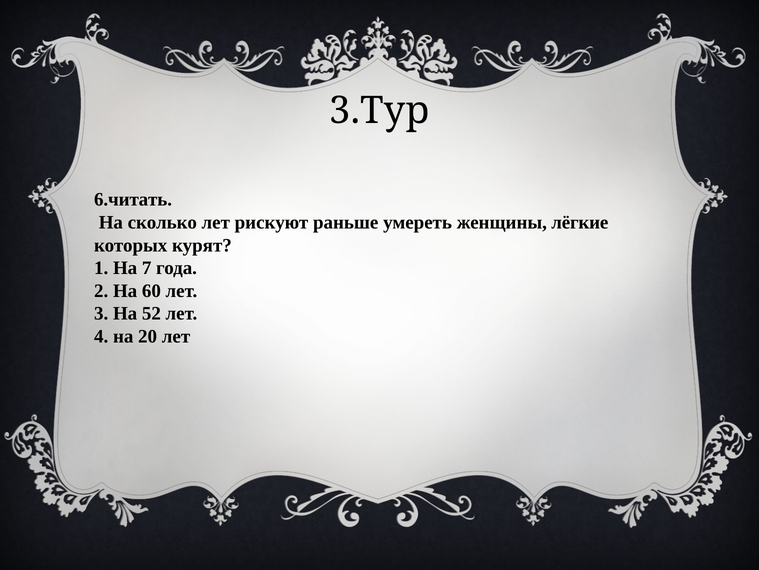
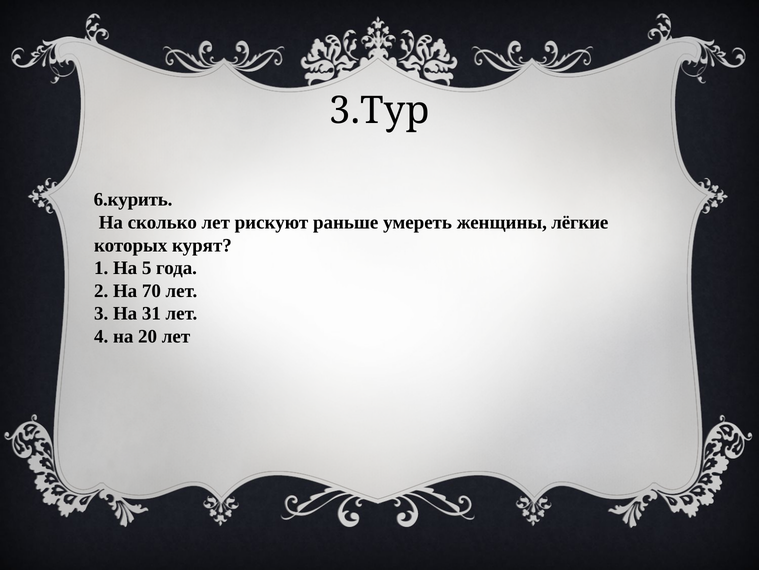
6.читать: 6.читать -> 6.курить
7: 7 -> 5
60: 60 -> 70
52: 52 -> 31
